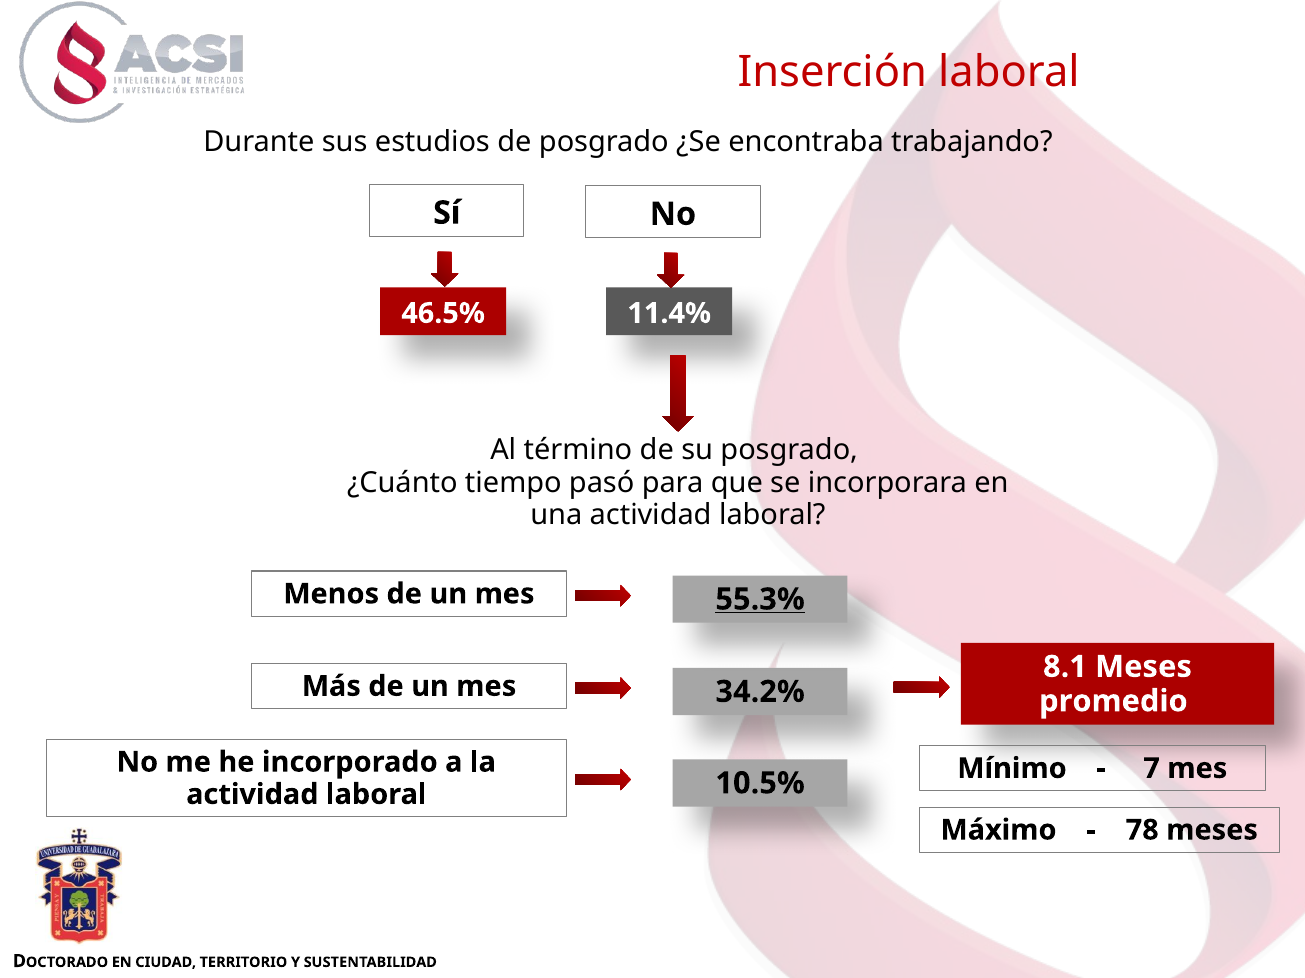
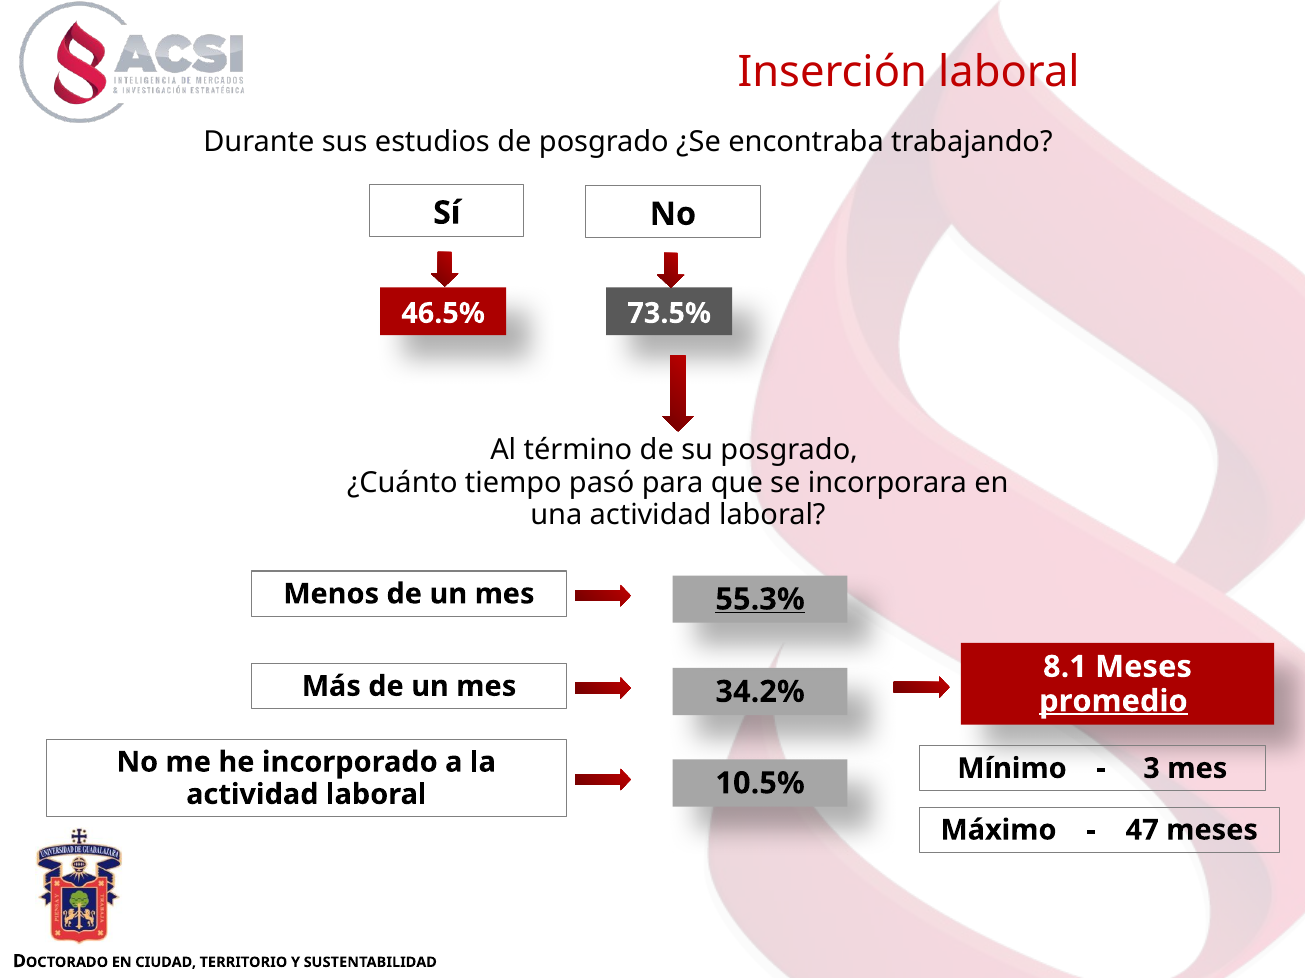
11.4%: 11.4% -> 73.5%
promedio underline: none -> present
7: 7 -> 3
78: 78 -> 47
